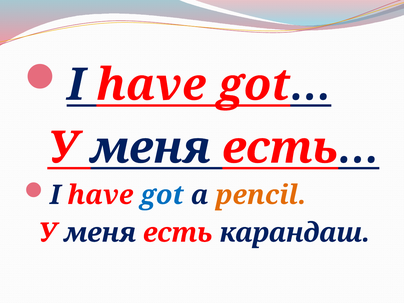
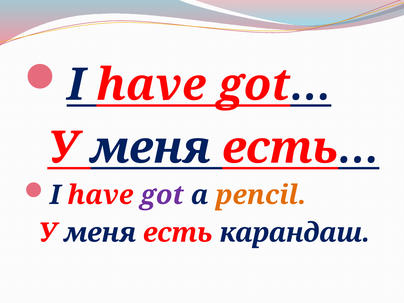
got colour: blue -> purple
